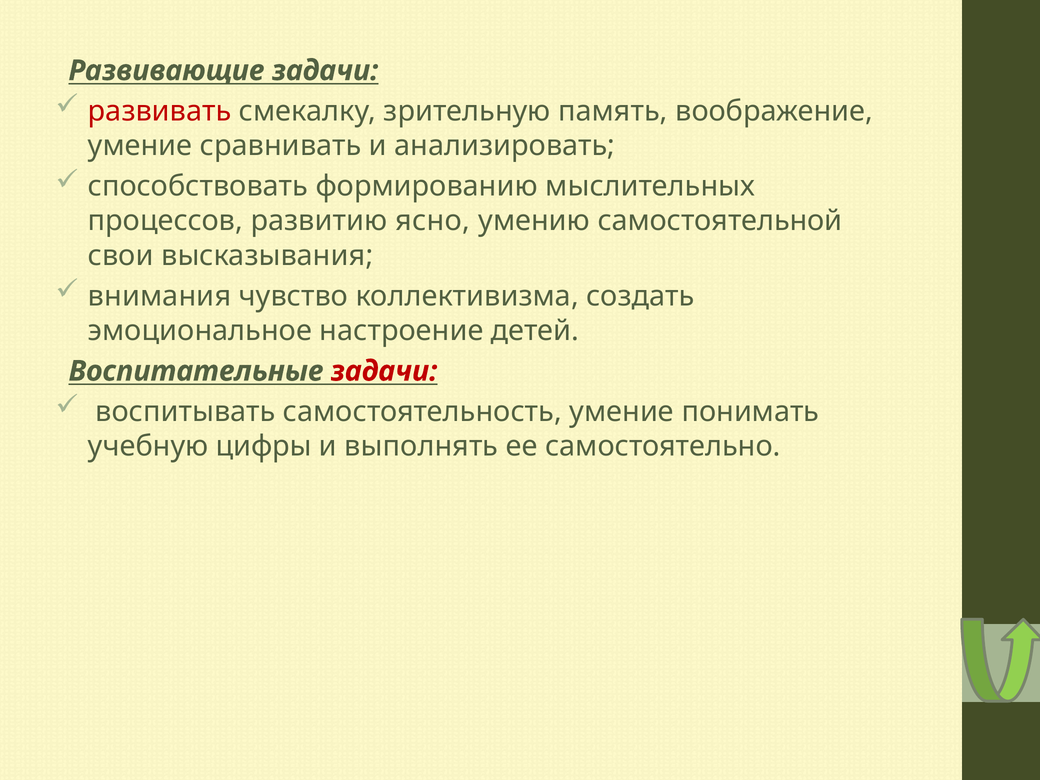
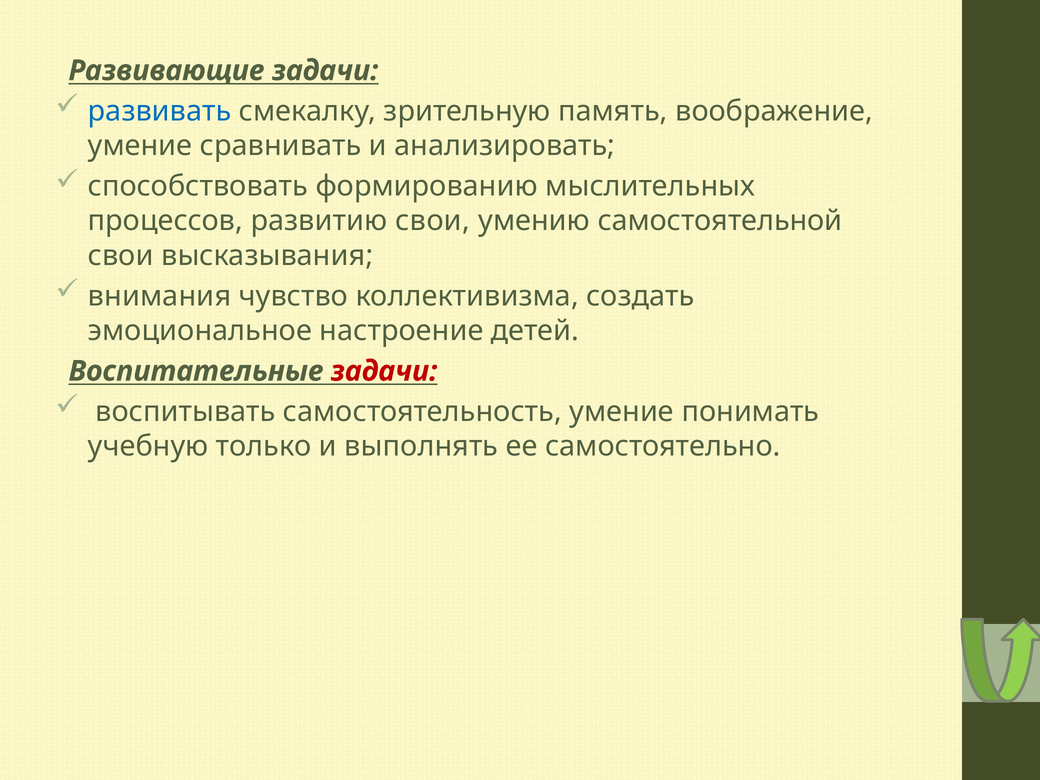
развивать colour: red -> blue
развитию ясно: ясно -> свои
цифры: цифры -> только
